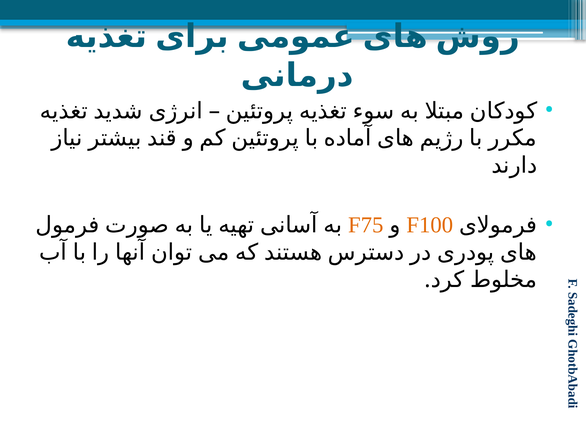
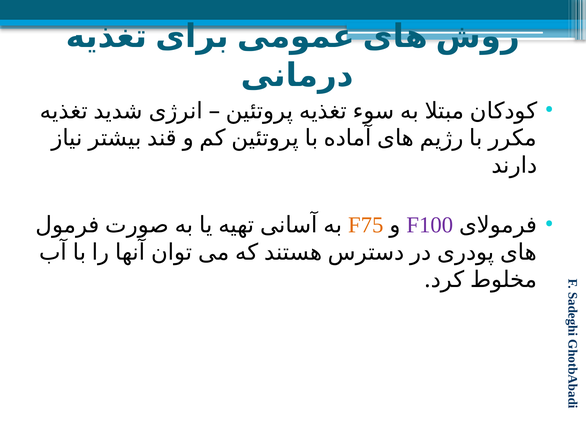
F100 colour: orange -> purple
